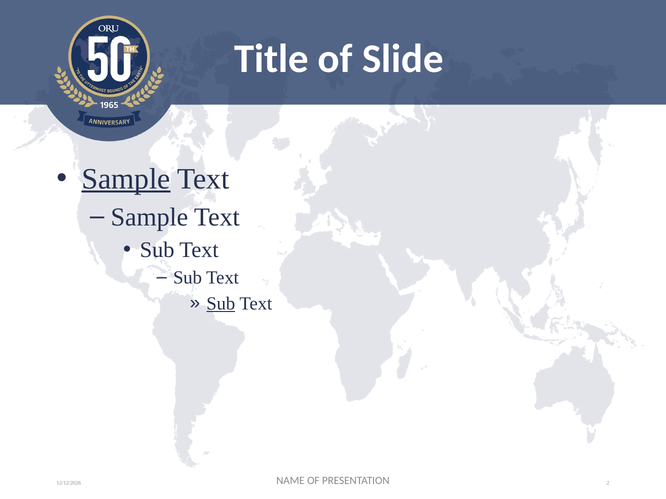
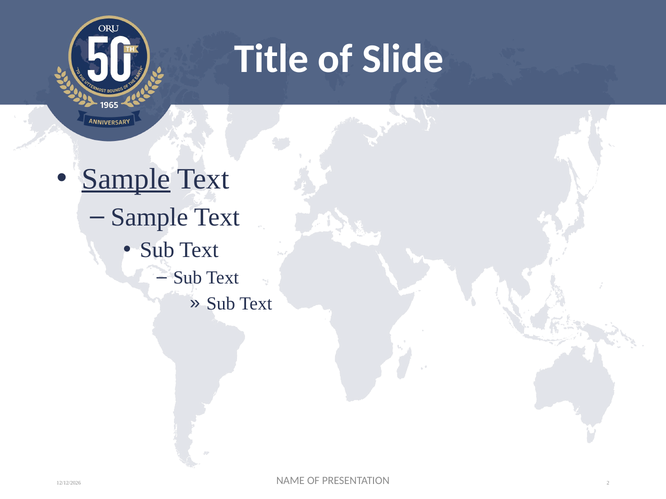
Sub at (221, 304) underline: present -> none
